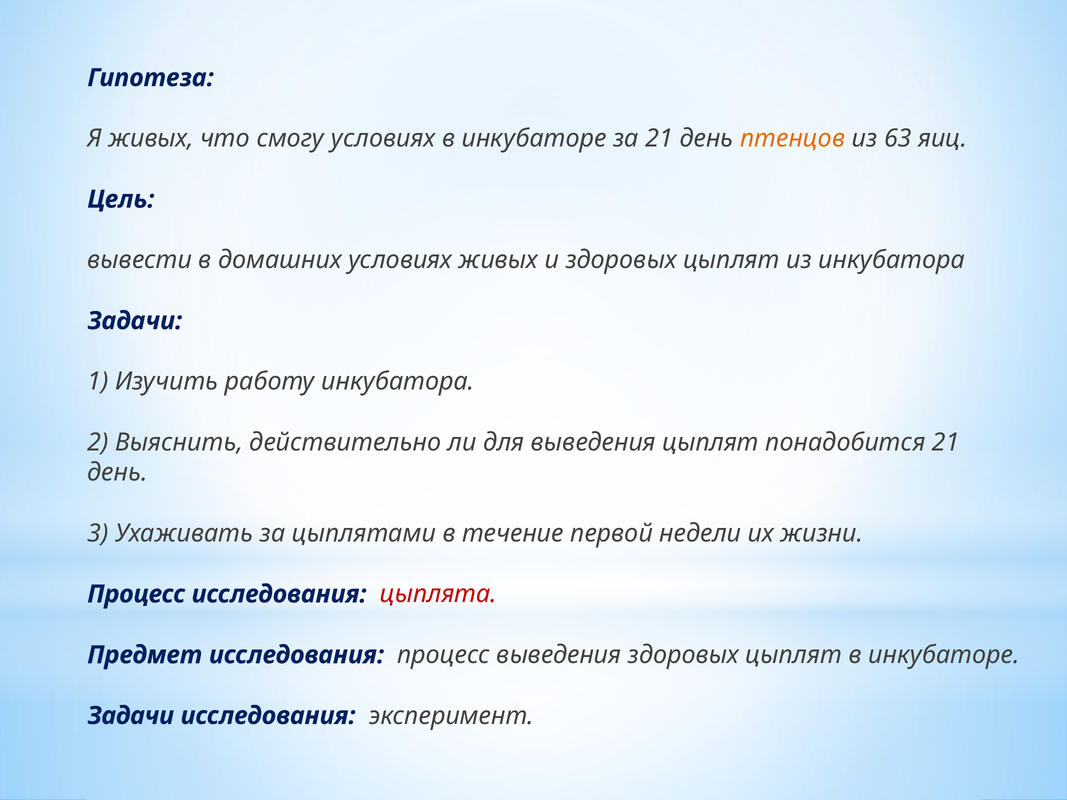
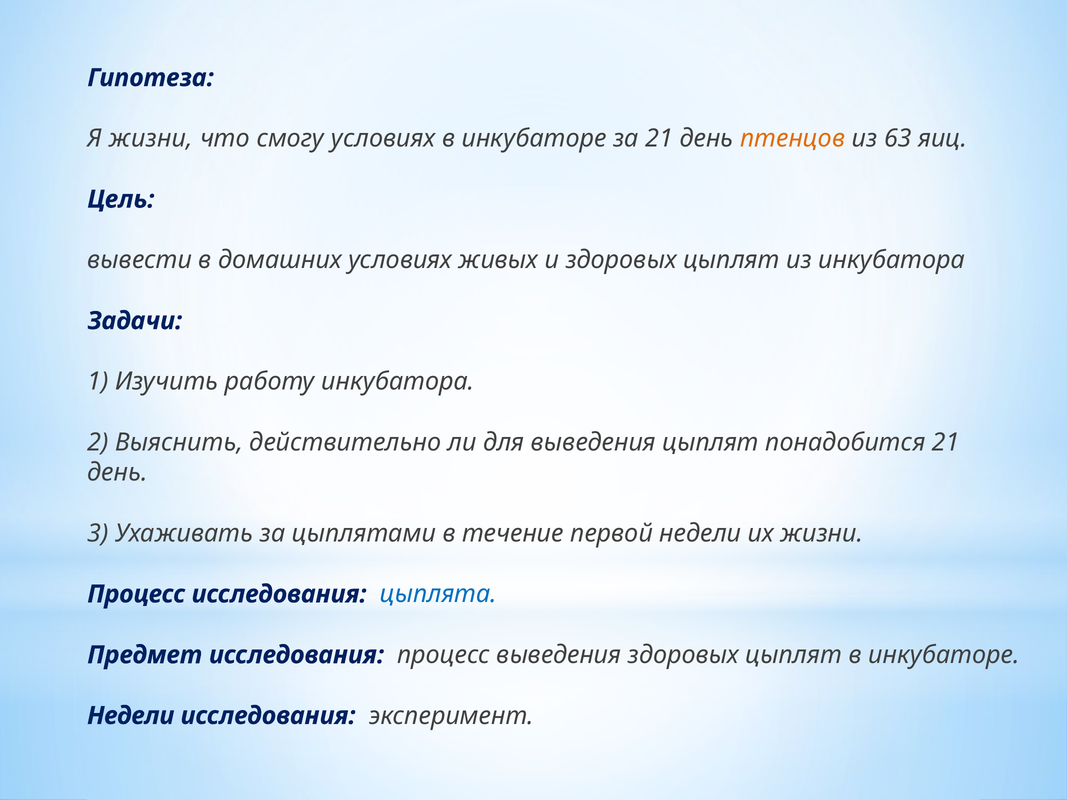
Я живых: живых -> жизни
цыплята colour: red -> blue
Задачи at (131, 716): Задачи -> Недели
